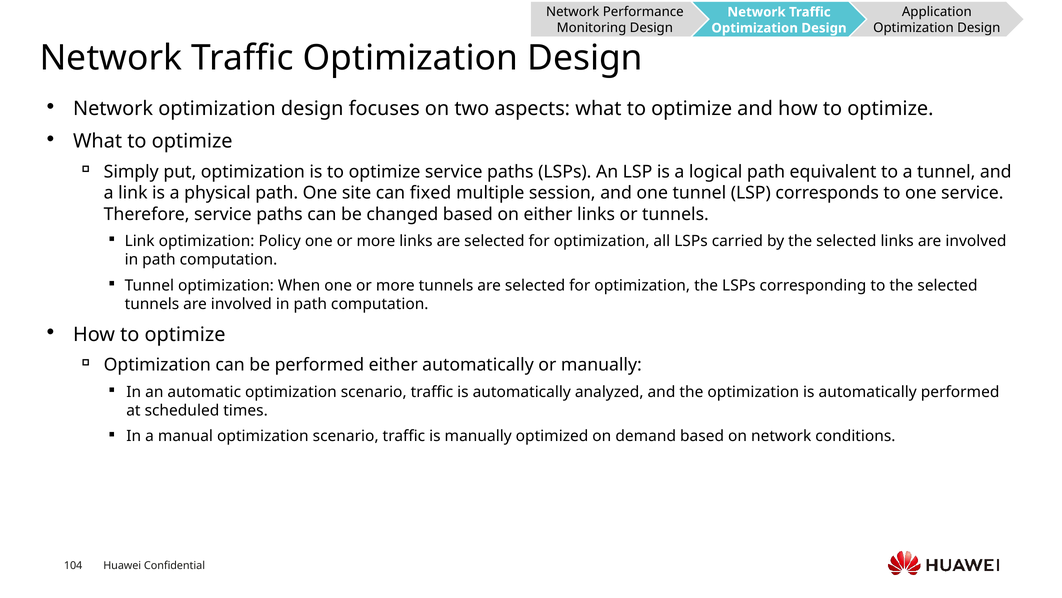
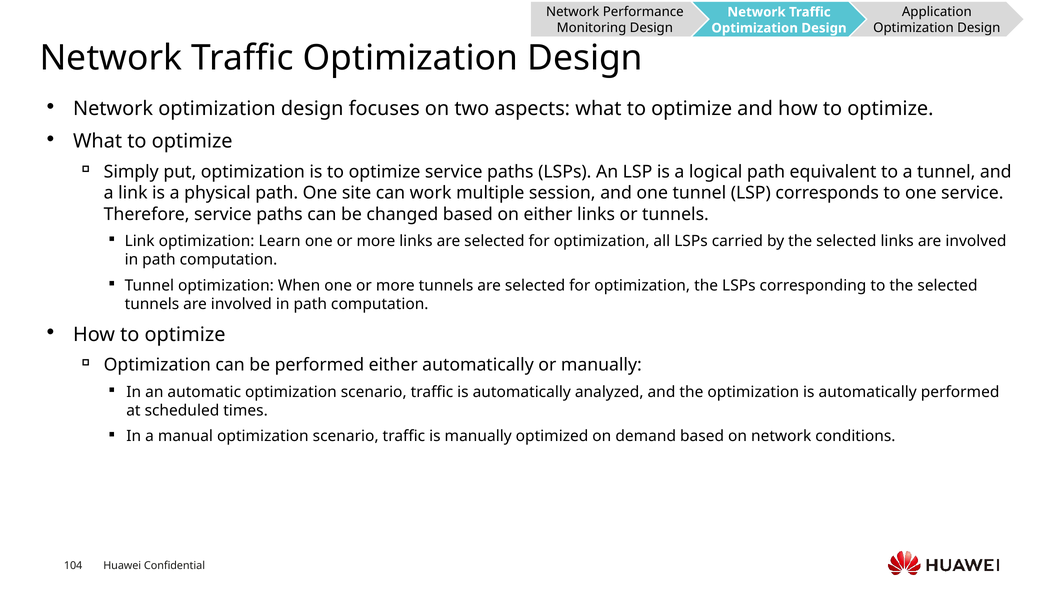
fixed: fixed -> work
Policy: Policy -> Learn
